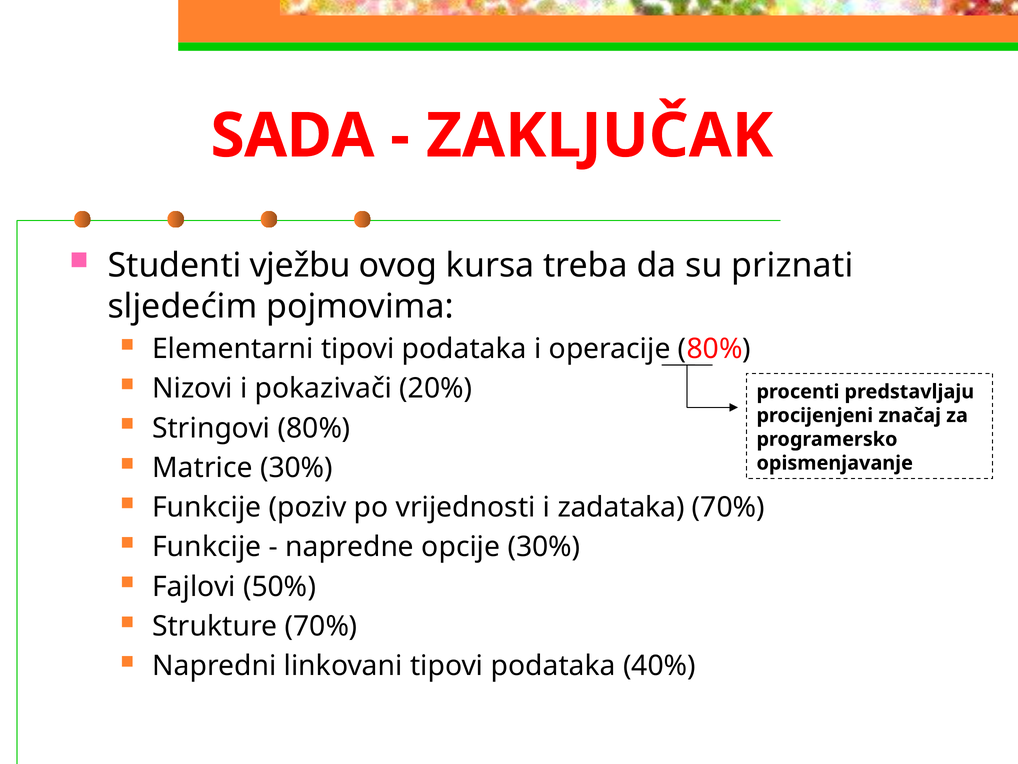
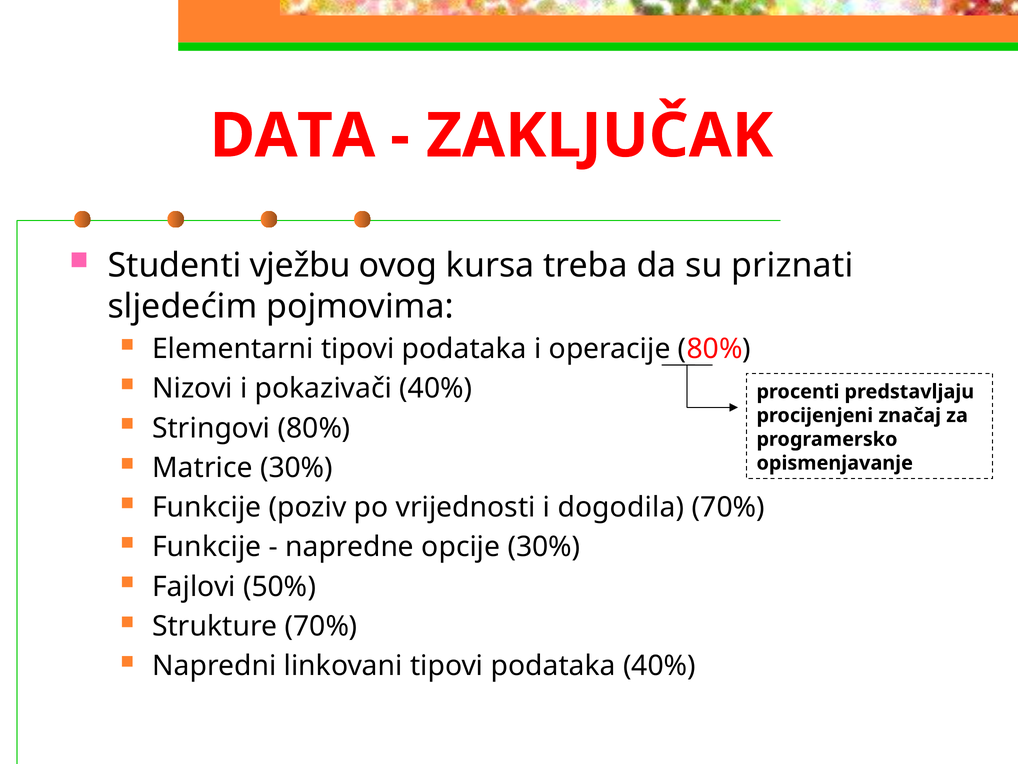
SADA: SADA -> DATA
pokazivači 20%: 20% -> 40%
zadataka: zadataka -> dogodila
